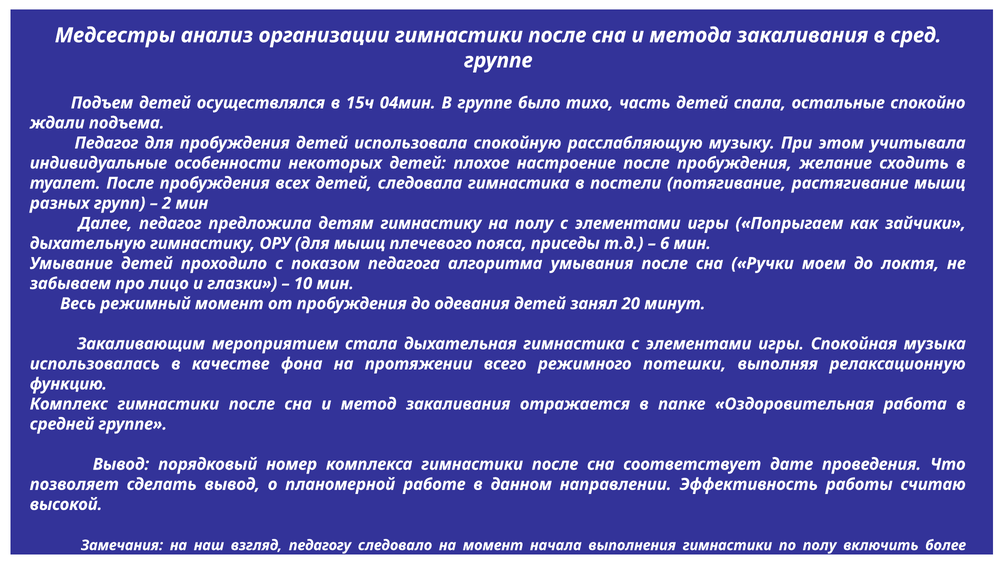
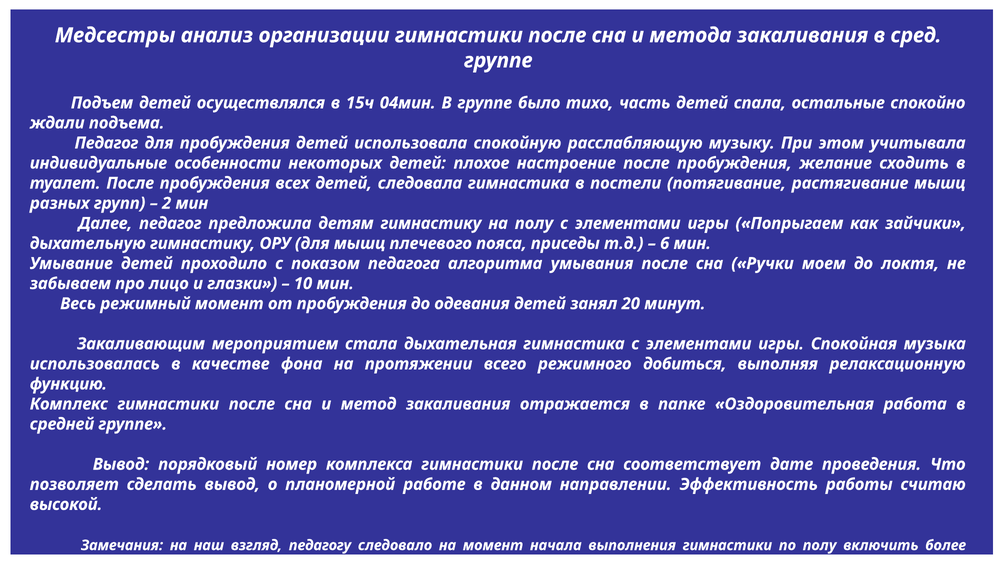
потешки: потешки -> добиться
